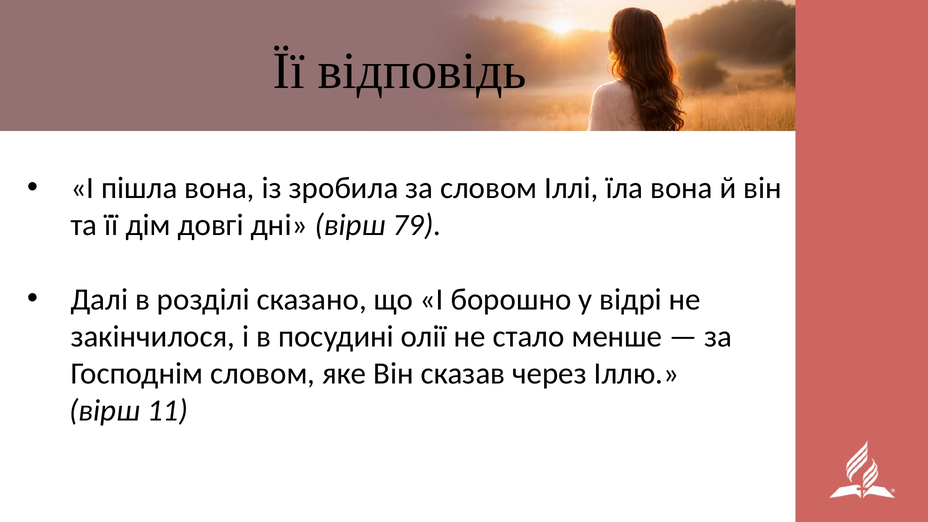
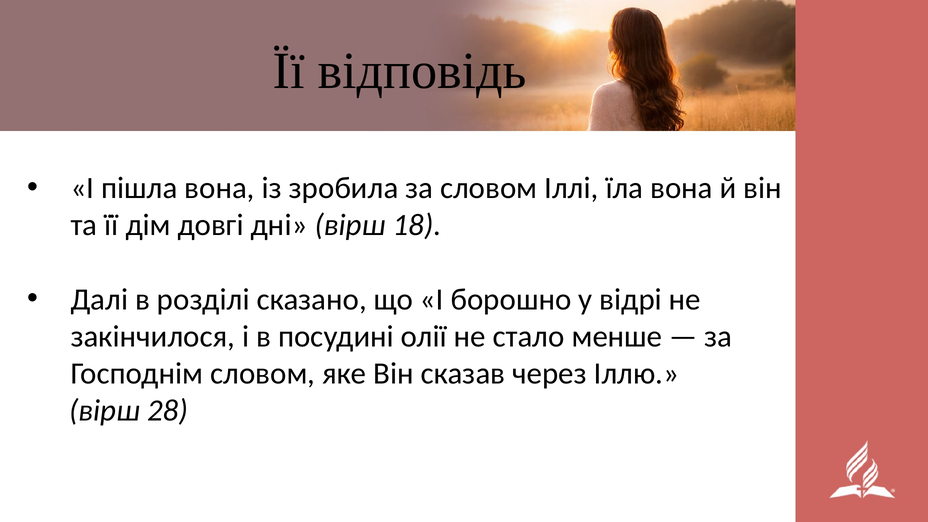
79: 79 -> 18
11: 11 -> 28
